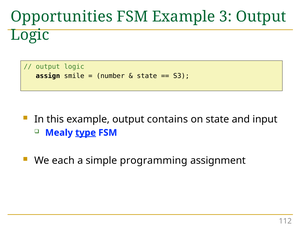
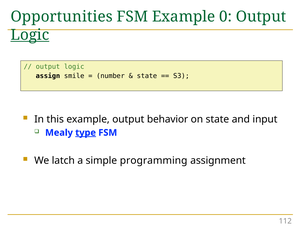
3: 3 -> 0
Logic at (30, 35) underline: none -> present
contains: contains -> behavior
each: each -> latch
